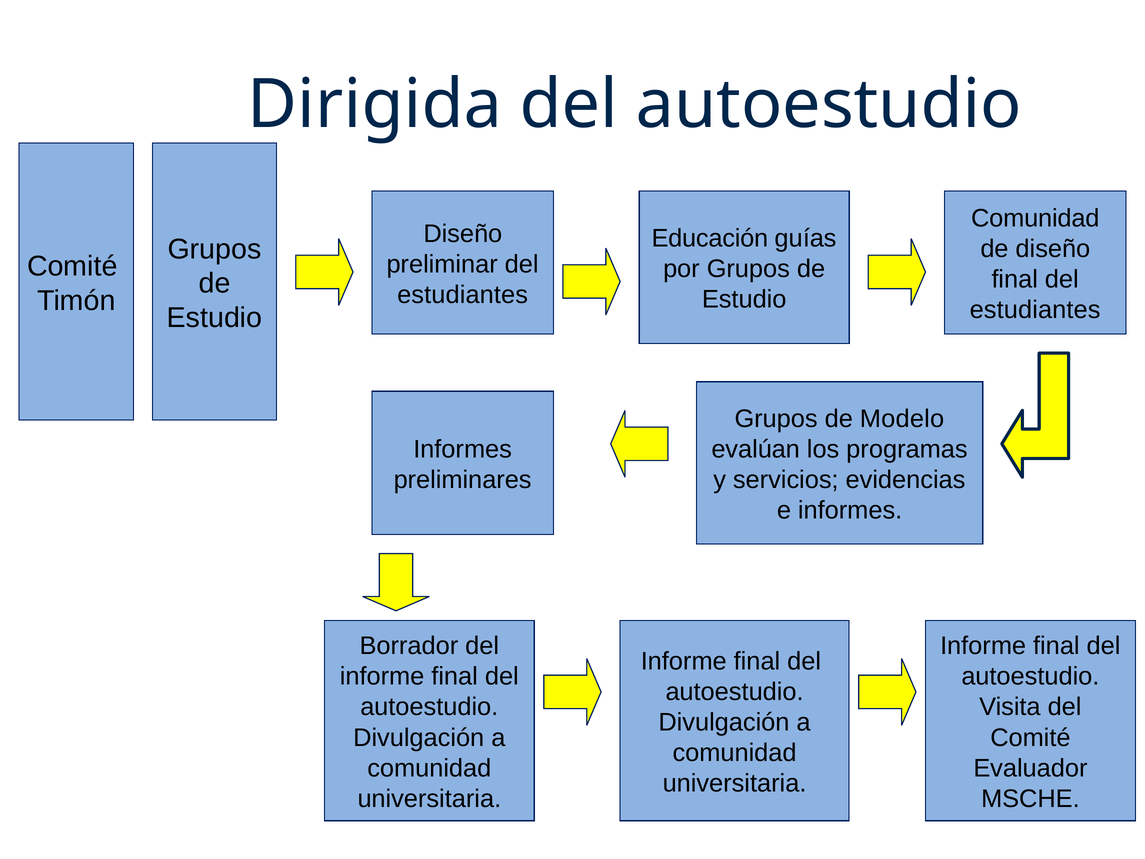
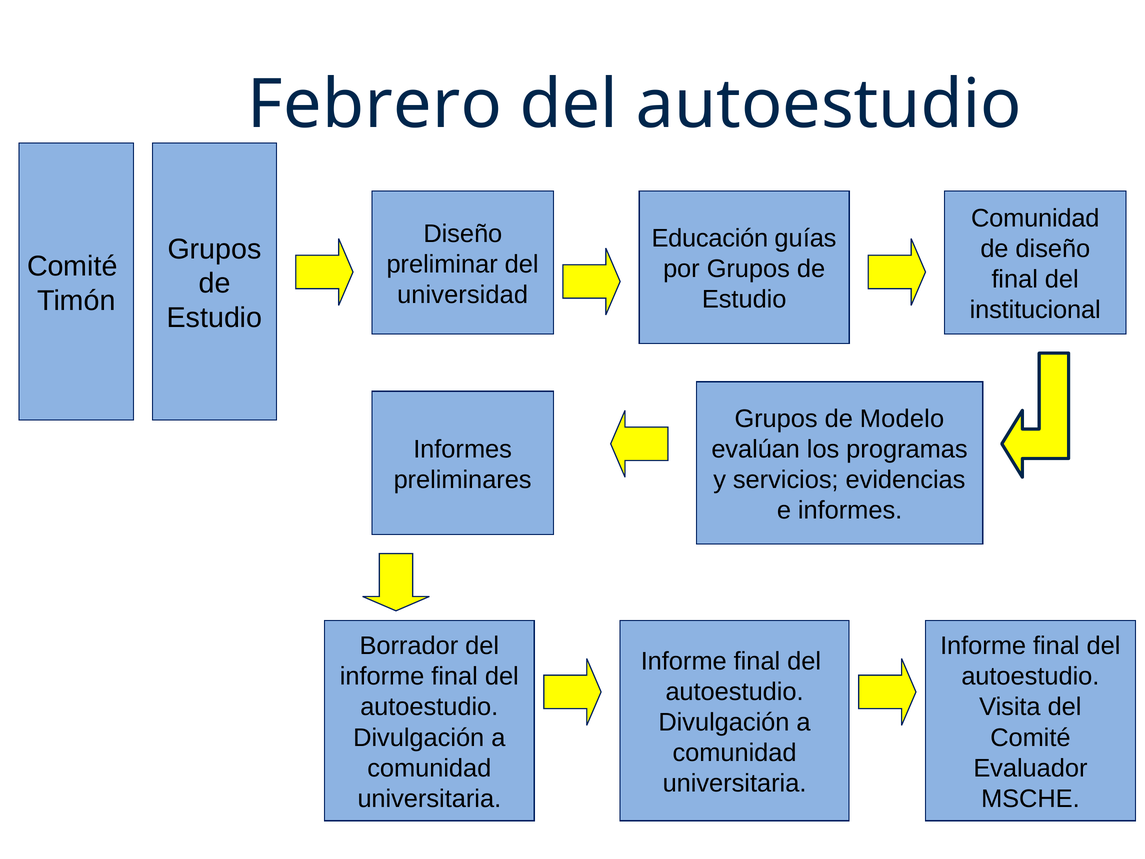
Dirigida: Dirigida -> Febrero
estudiantes at (463, 295): estudiantes -> universidad
estudiantes at (1035, 310): estudiantes -> institucional
